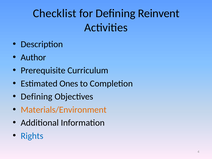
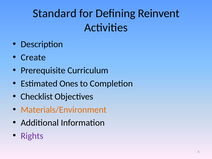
Checklist: Checklist -> Standard
Author: Author -> Create
Defining at (37, 97): Defining -> Checklist
Rights colour: blue -> purple
